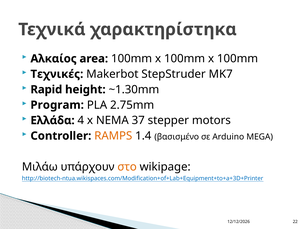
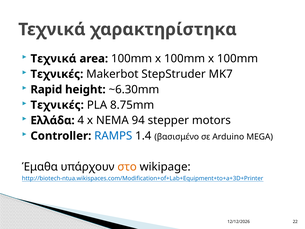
Αλκαίος at (54, 59): Αλκαίος -> Τεχνικά
~1.30mm: ~1.30mm -> ~6.30mm
Program at (57, 105): Program -> Τεχνικές
2.75mm: 2.75mm -> 8.75mm
37: 37 -> 94
RAMPS colour: orange -> blue
Μιλάω: Μιλάω -> Έμαθα
